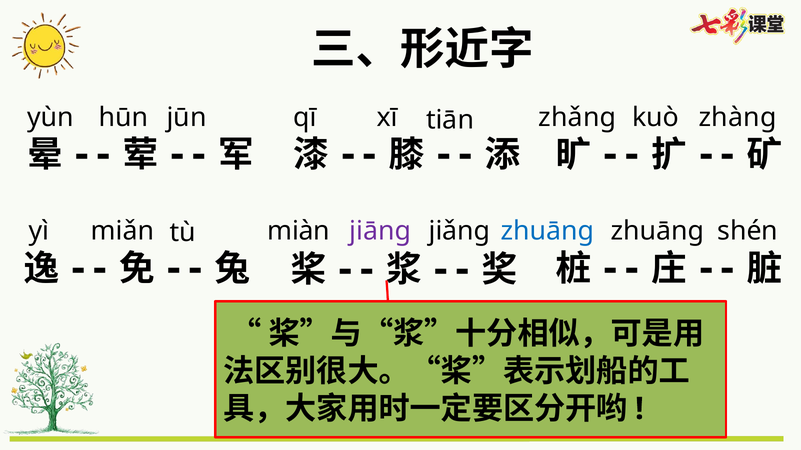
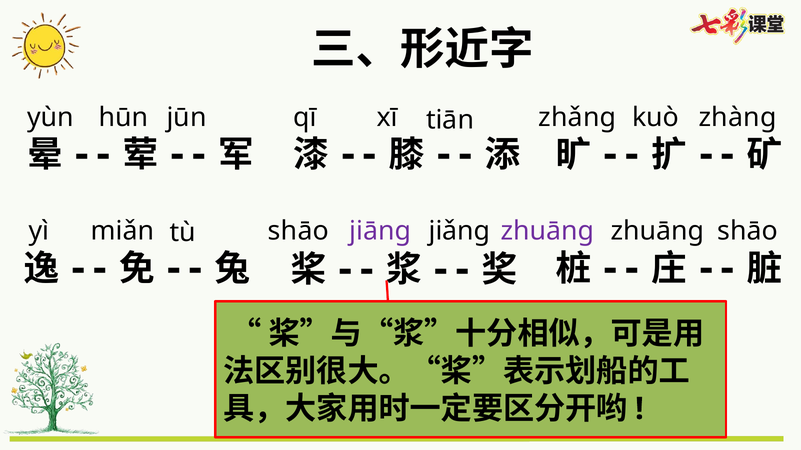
miàn at (299, 231): miàn -> shāo
zhuāng at (547, 231) colour: blue -> purple
zhuāng shén: shén -> shāo
